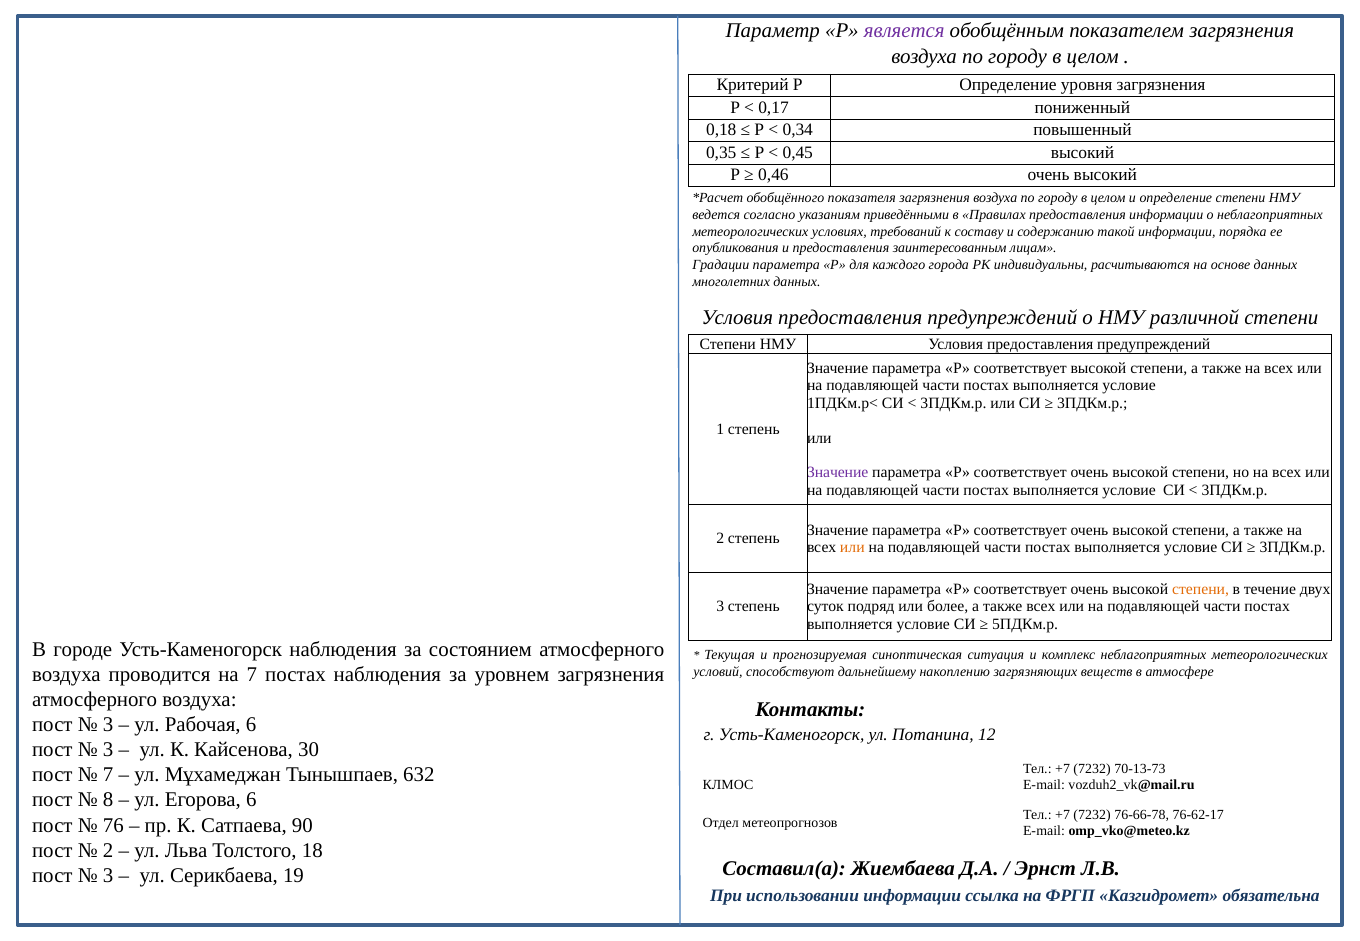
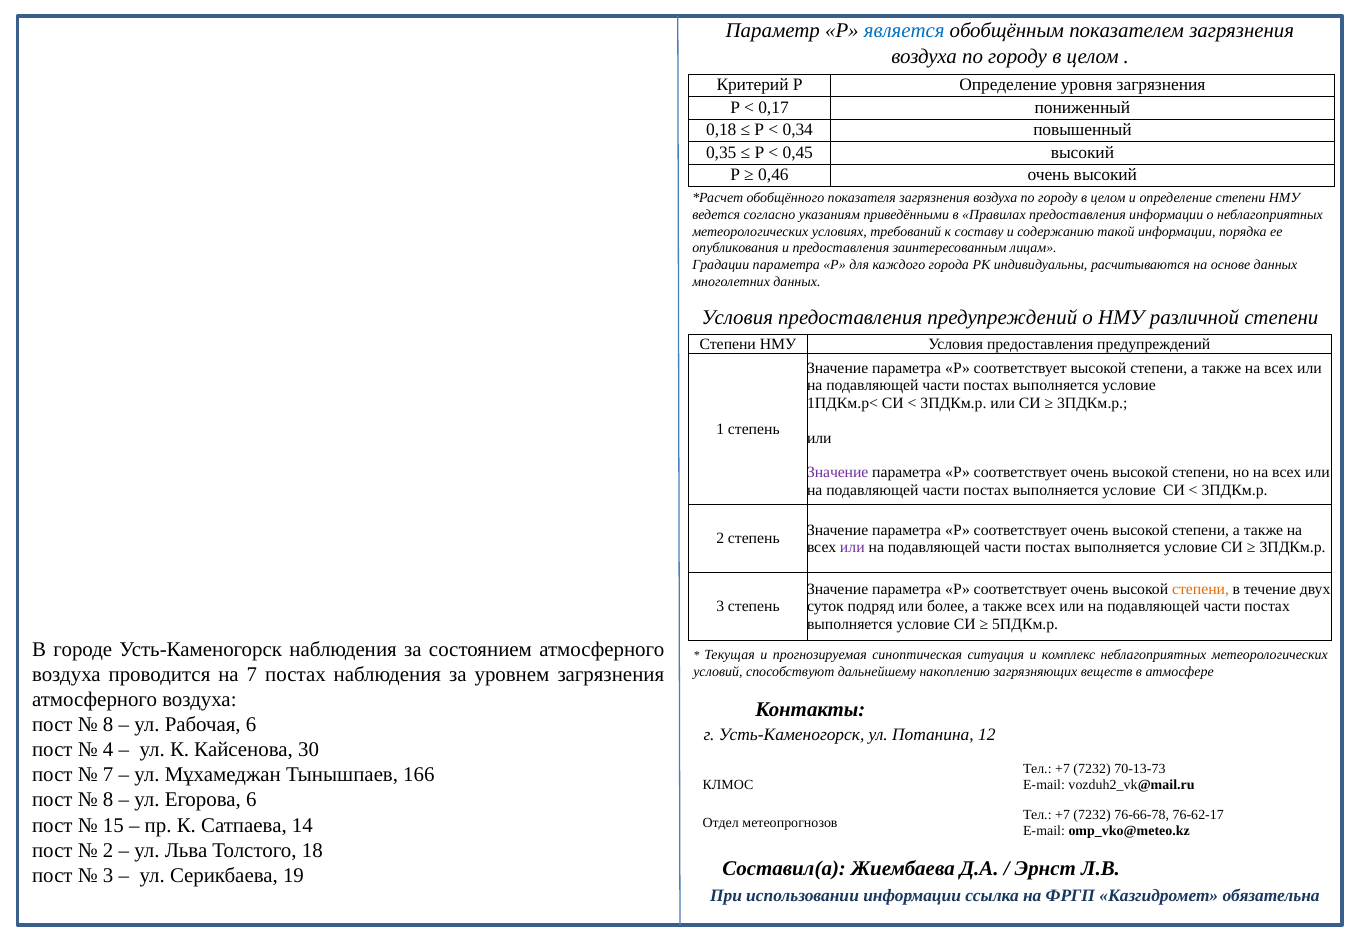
является colour: purple -> blue
или at (852, 548) colour: orange -> purple
3 at (108, 725): 3 -> 8
3 at (108, 750): 3 -> 4
632: 632 -> 166
76: 76 -> 15
90: 90 -> 14
